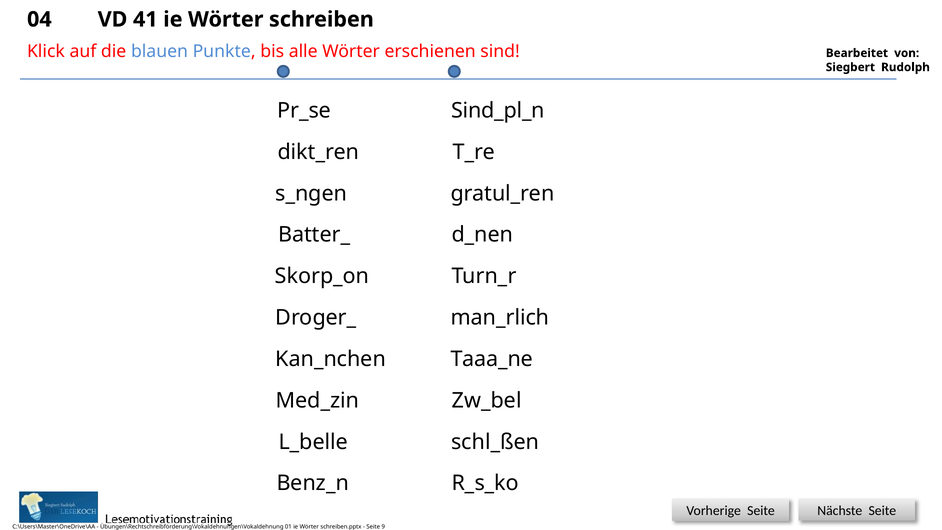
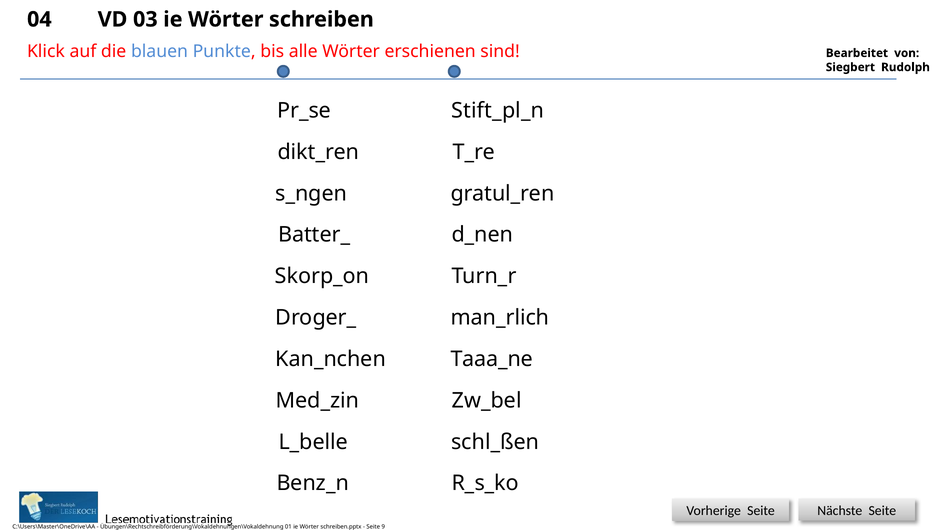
41: 41 -> 03
Sind_pl_n: Sind_pl_n -> Stift_pl_n
